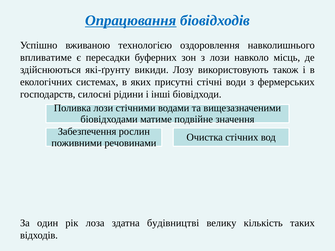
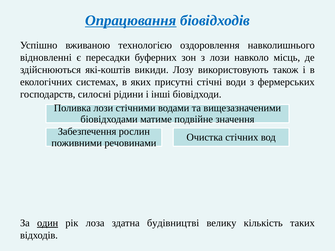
впливатиме: впливатиме -> відновленні
які-ґрунту: які-ґрунту -> які-коштів
один underline: none -> present
